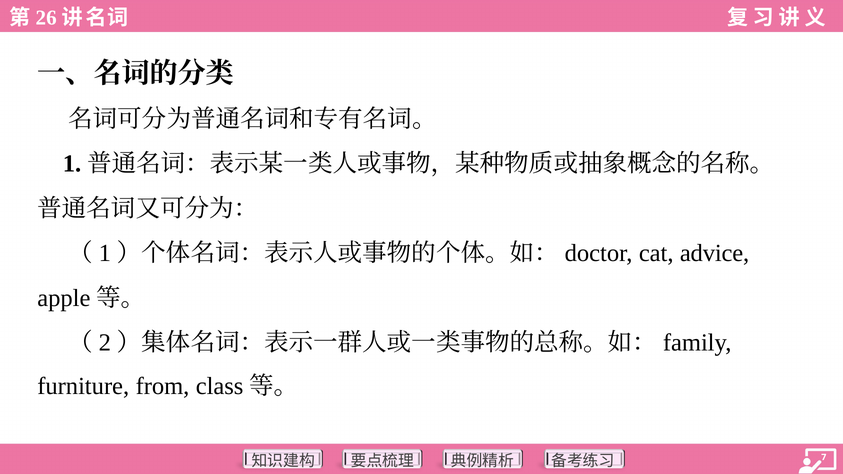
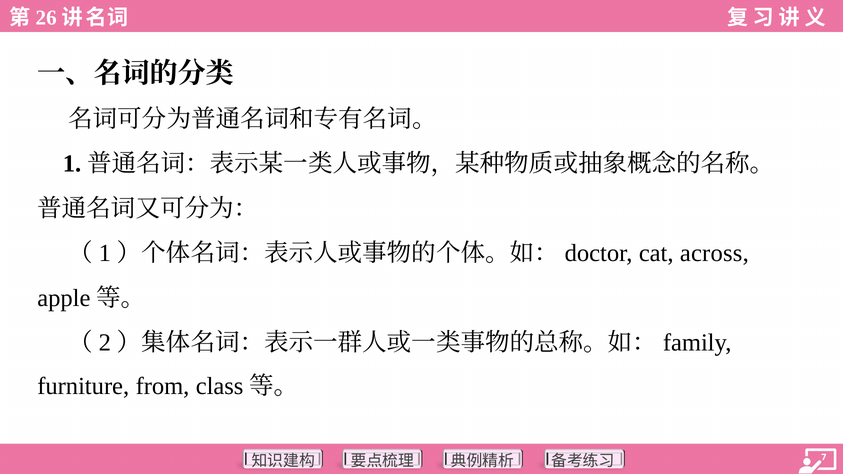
advice: advice -> across
